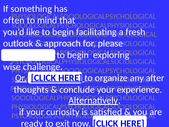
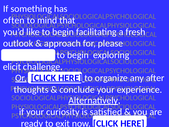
wise: wise -> elicit
